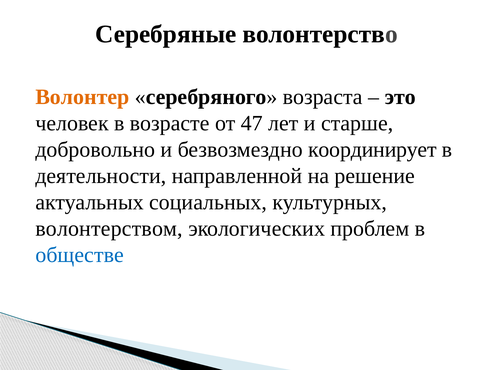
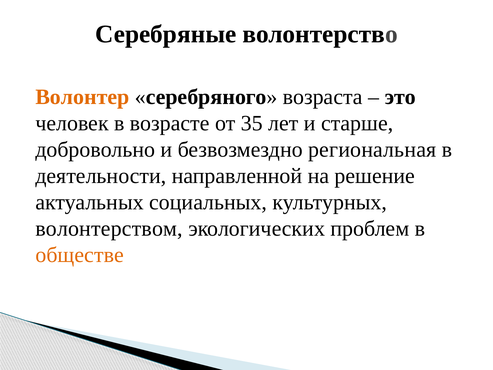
47: 47 -> 35
координирует: координирует -> региональная
обществе colour: blue -> orange
